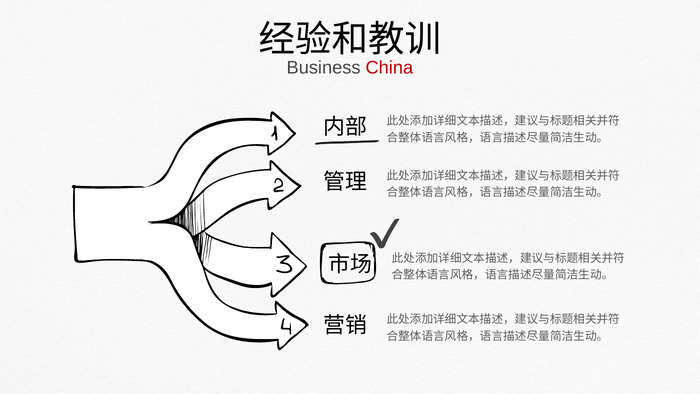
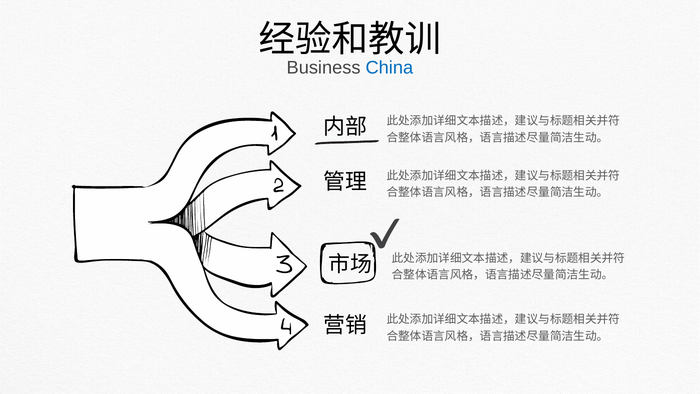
China colour: red -> blue
